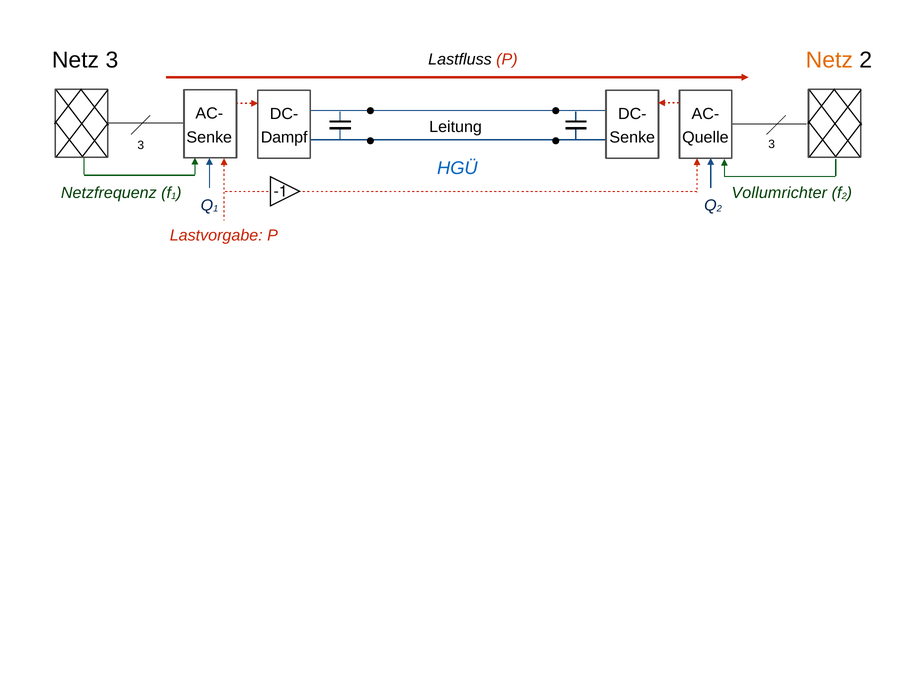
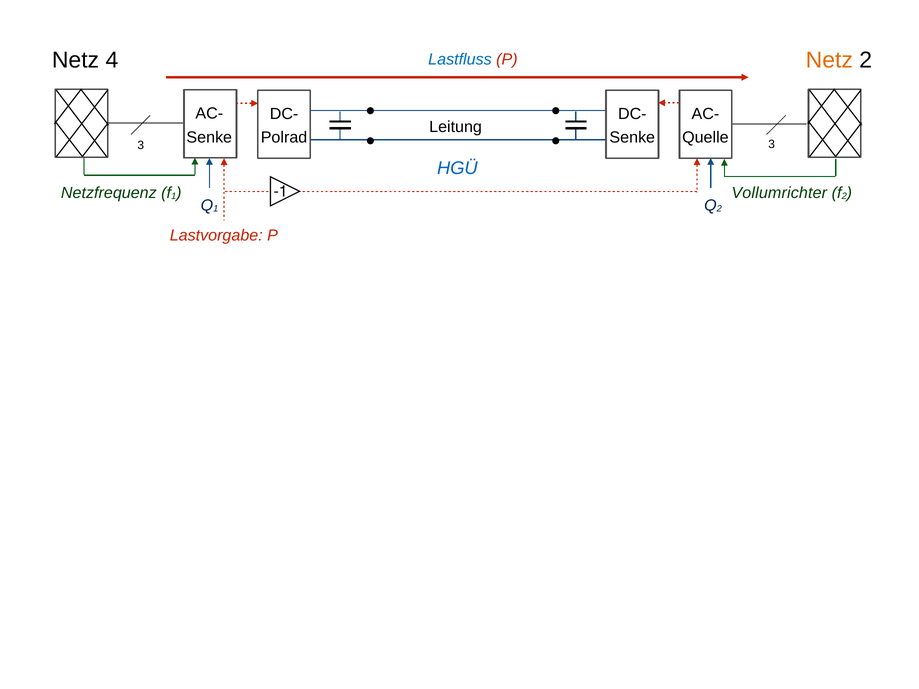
Netz 3: 3 -> 4
Lastfluss colour: black -> blue
Dampf: Dampf -> Polrad
